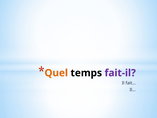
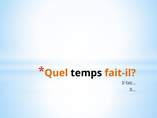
fait-il colour: purple -> orange
